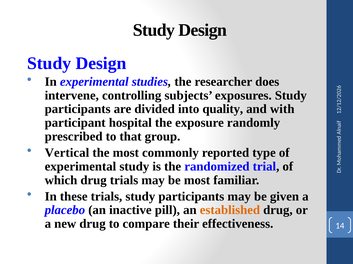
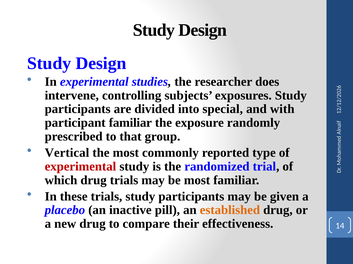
quality: quality -> special
participant hospital: hospital -> familiar
experimental at (80, 167) colour: black -> red
